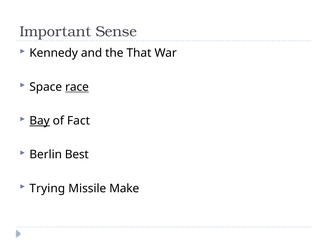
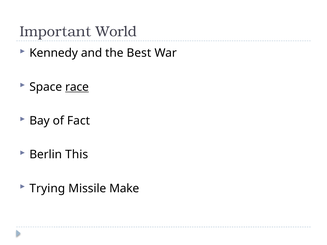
Sense: Sense -> World
That: That -> Best
Bay underline: present -> none
Best: Best -> This
